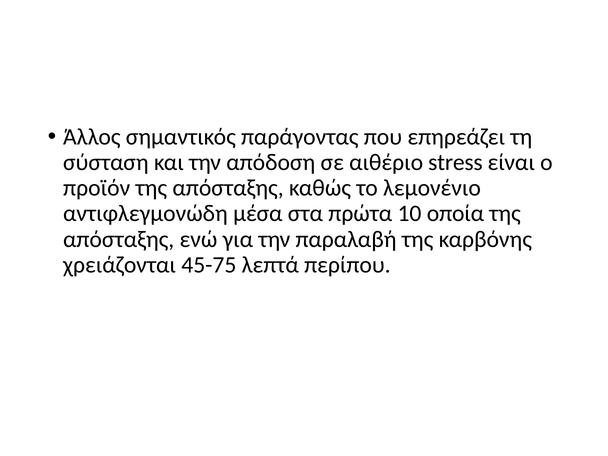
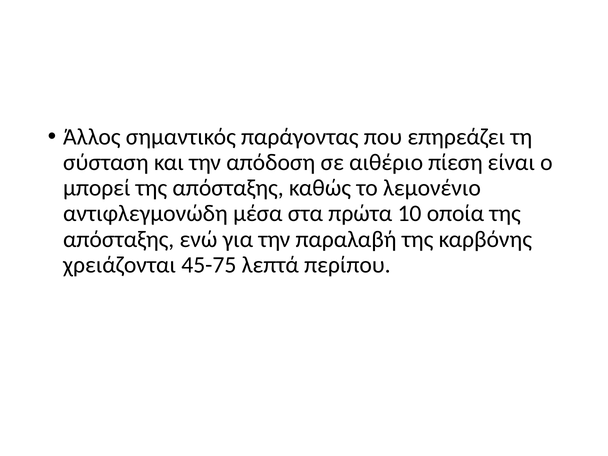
stress: stress -> πίεση
προϊόν: προϊόν -> μπορεί
